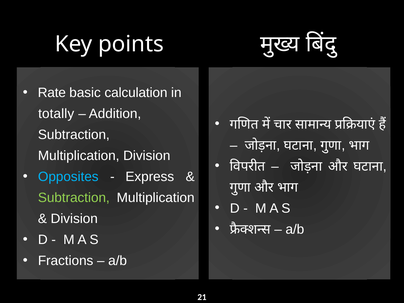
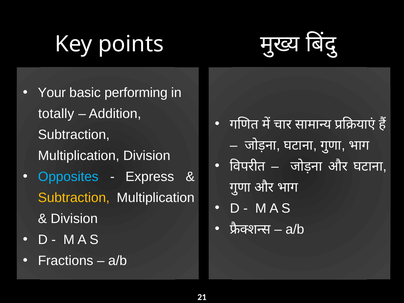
Rate: Rate -> Your
calculation: calculation -> performing
Subtraction at (74, 198) colour: light green -> yellow
